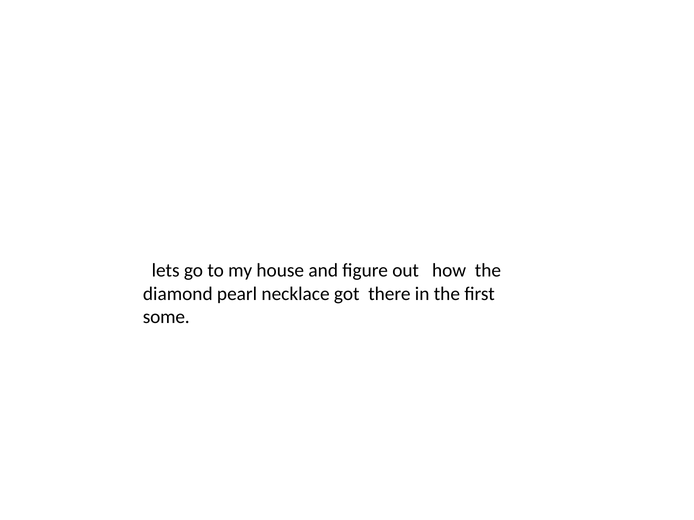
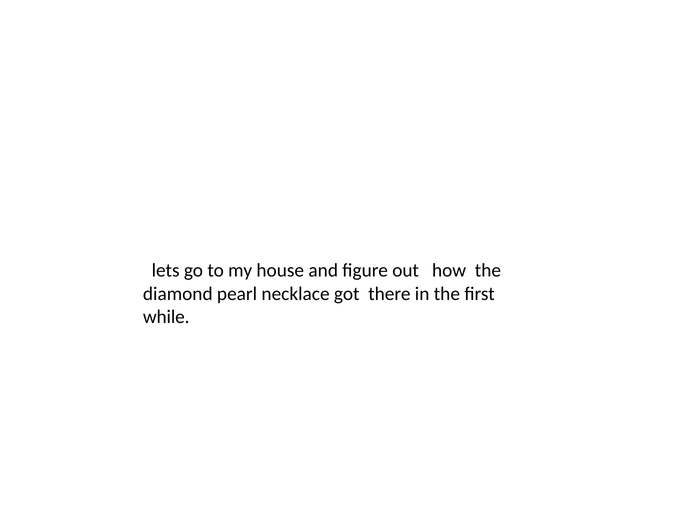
some: some -> while
